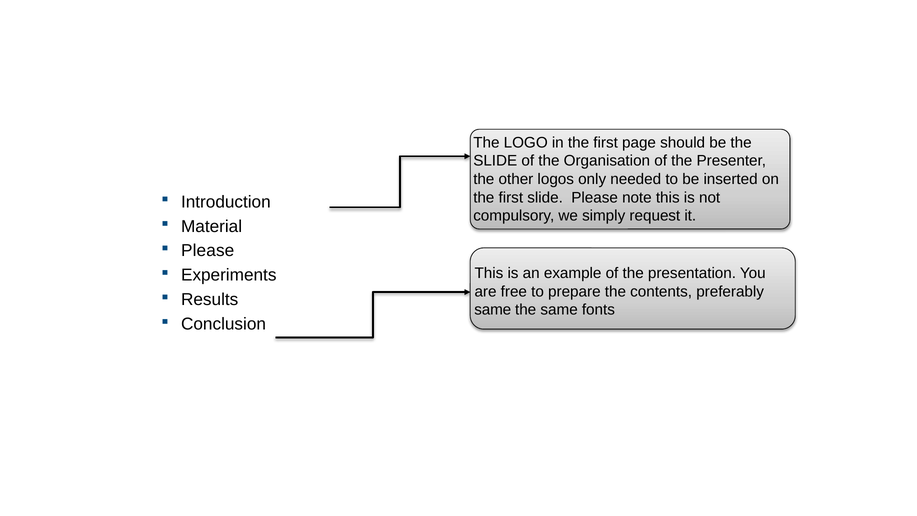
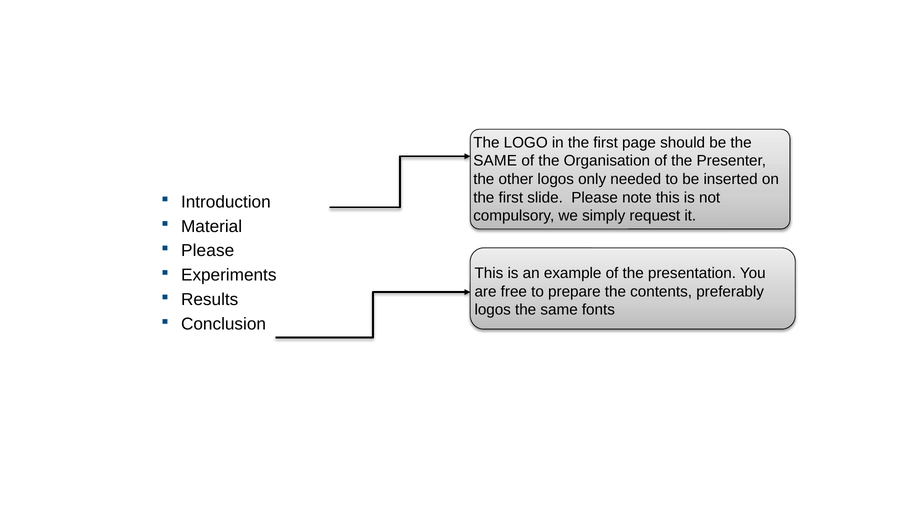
SLIDE at (495, 161): SLIDE -> SAME
same at (493, 310): same -> logos
